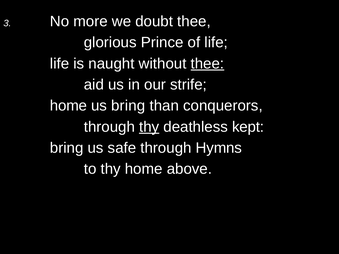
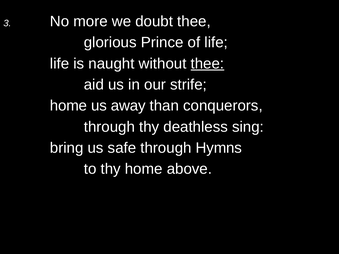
us bring: bring -> away
thy at (149, 127) underline: present -> none
kept: kept -> sing
